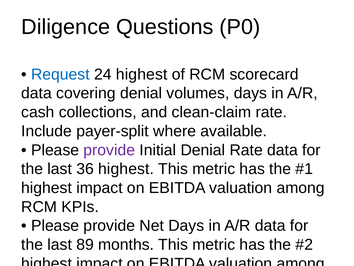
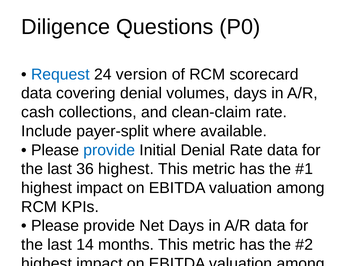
24 highest: highest -> version
provide at (109, 150) colour: purple -> blue
89: 89 -> 14
